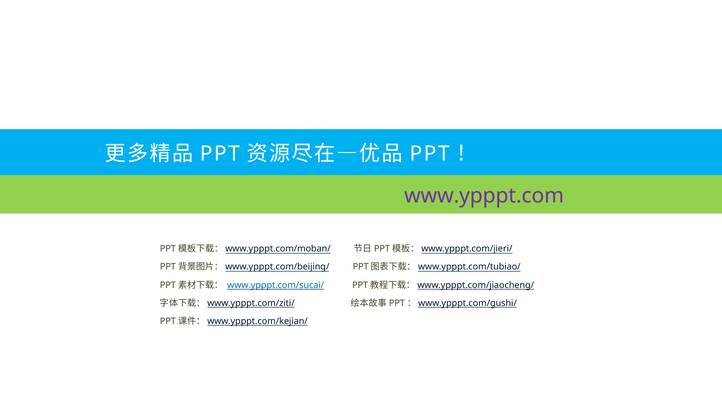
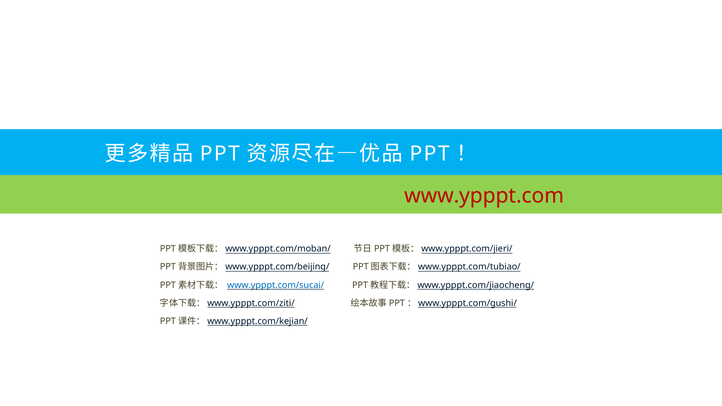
www.ypppt.com colour: purple -> red
